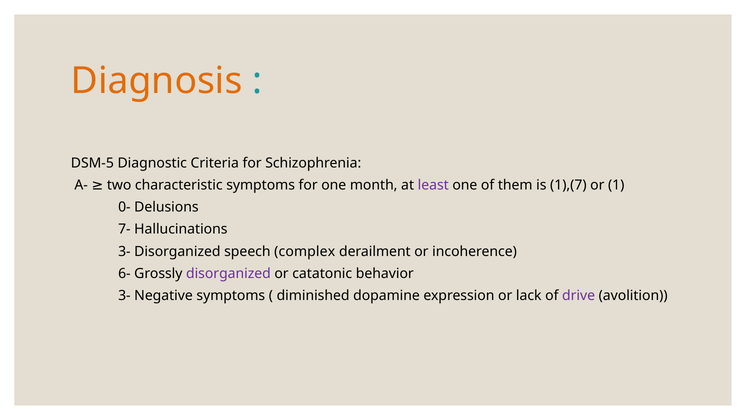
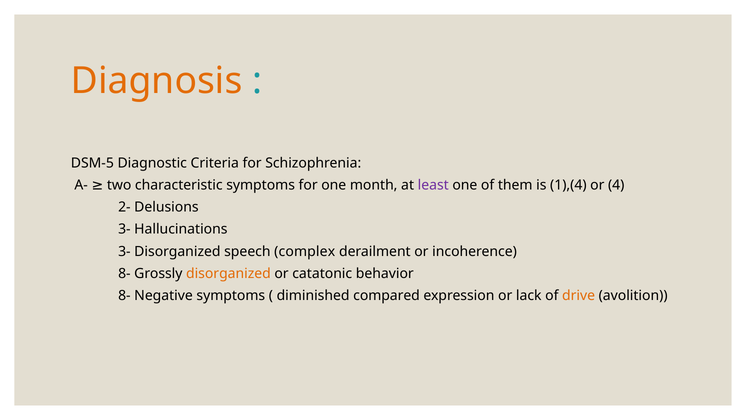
1),(7: 1),(7 -> 1),(4
1: 1 -> 4
0-: 0- -> 2-
7- at (124, 229): 7- -> 3-
6- at (124, 273): 6- -> 8-
disorganized at (228, 273) colour: purple -> orange
3- at (124, 295): 3- -> 8-
dopamine: dopamine -> compared
drive colour: purple -> orange
